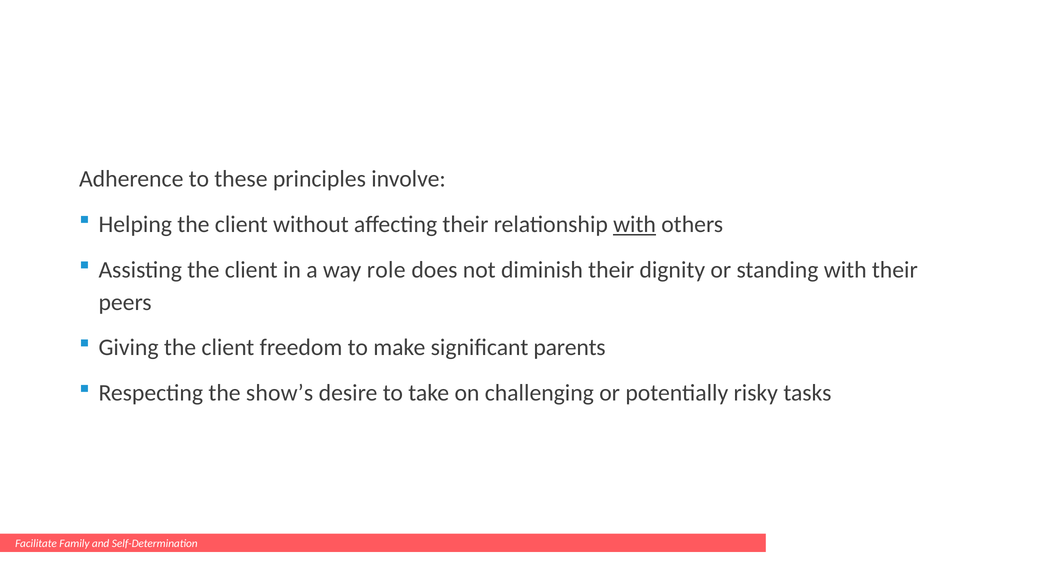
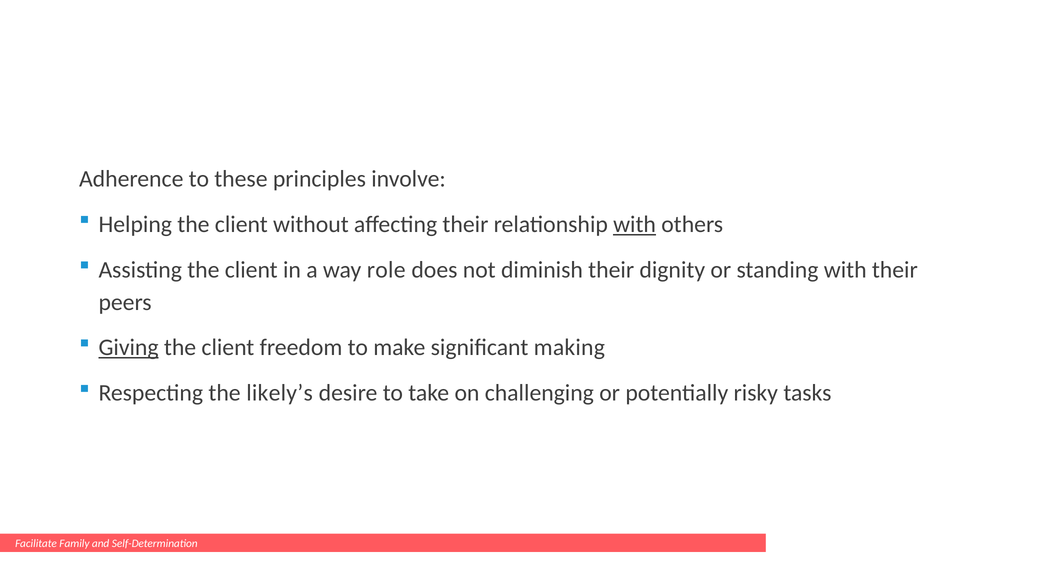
Giving underline: none -> present
parents: parents -> making
show’s: show’s -> likely’s
